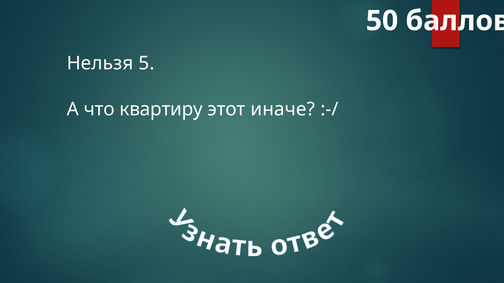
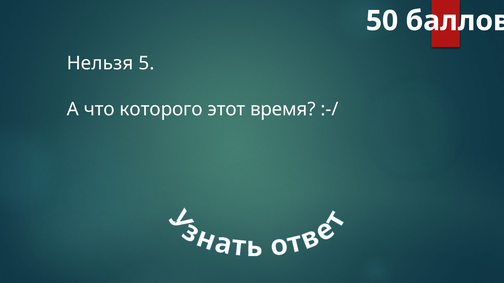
квартиру: квартиру -> которого
иначе: иначе -> время
